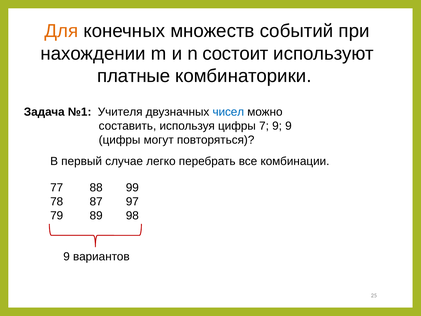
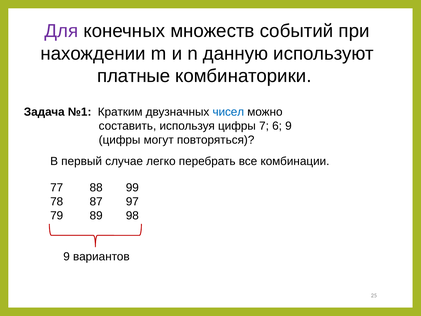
Для colour: orange -> purple
состоит: состоит -> данную
Учителя: Учителя -> Кратким
7 9: 9 -> 6
